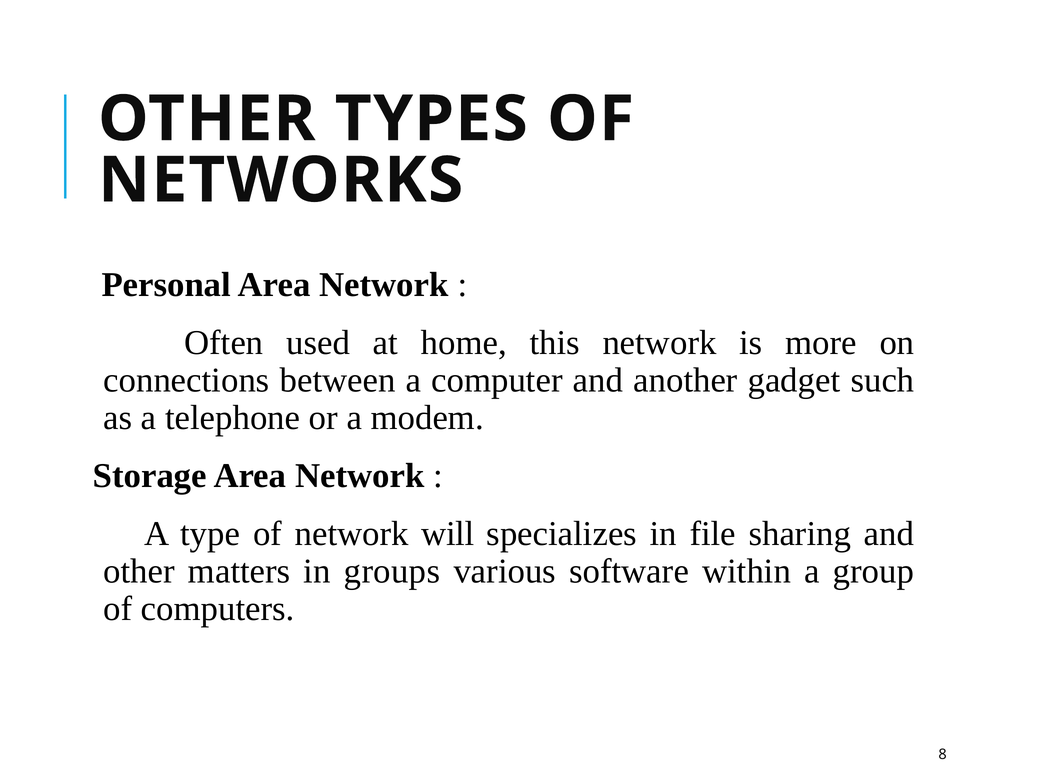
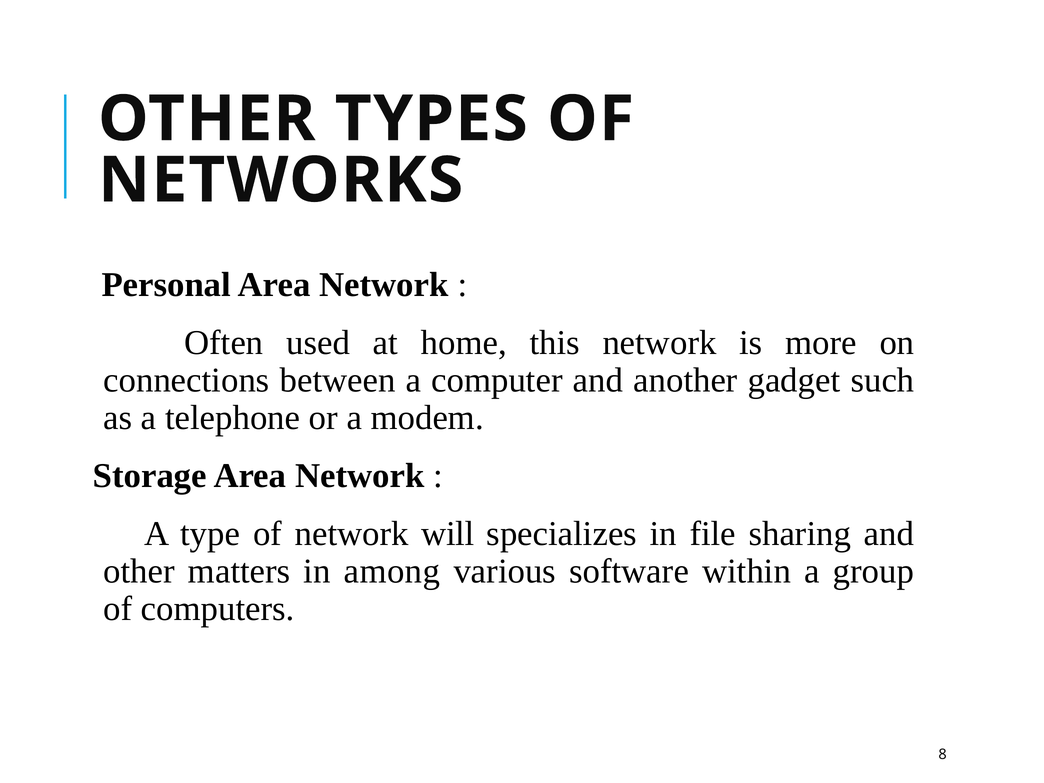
groups: groups -> among
